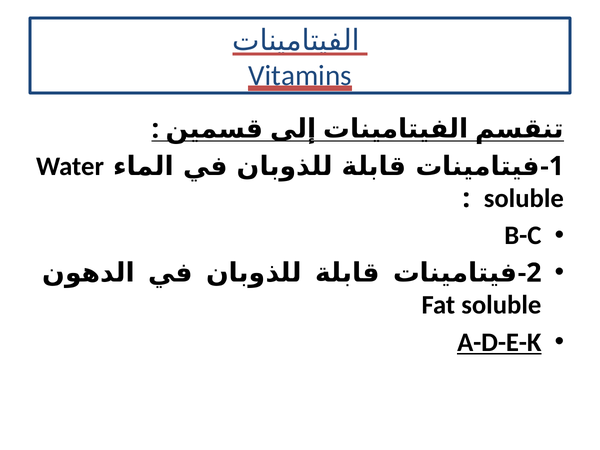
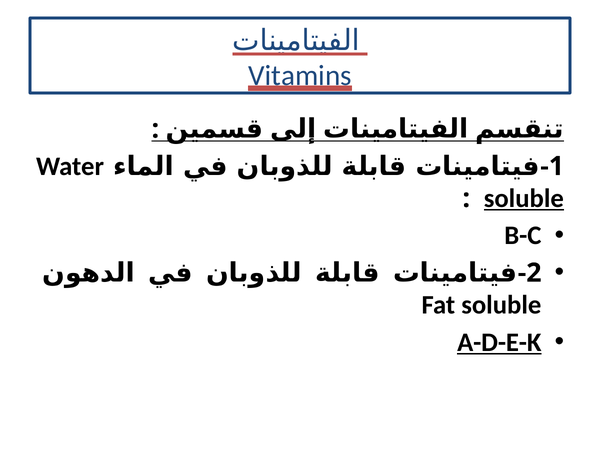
soluble at (524, 198) underline: none -> present
